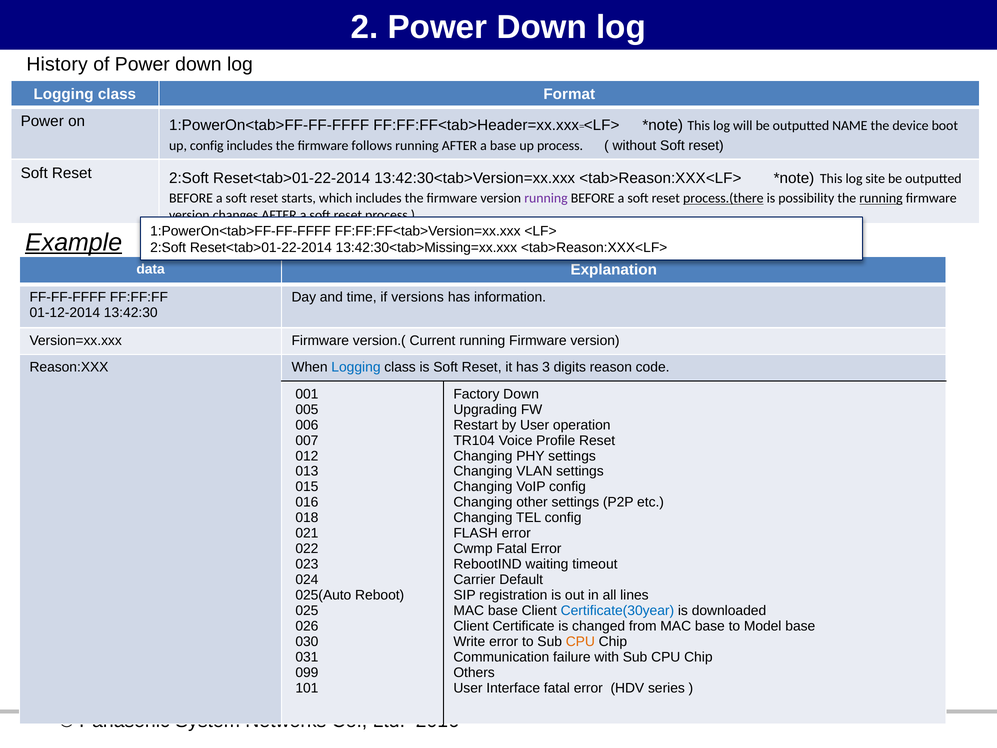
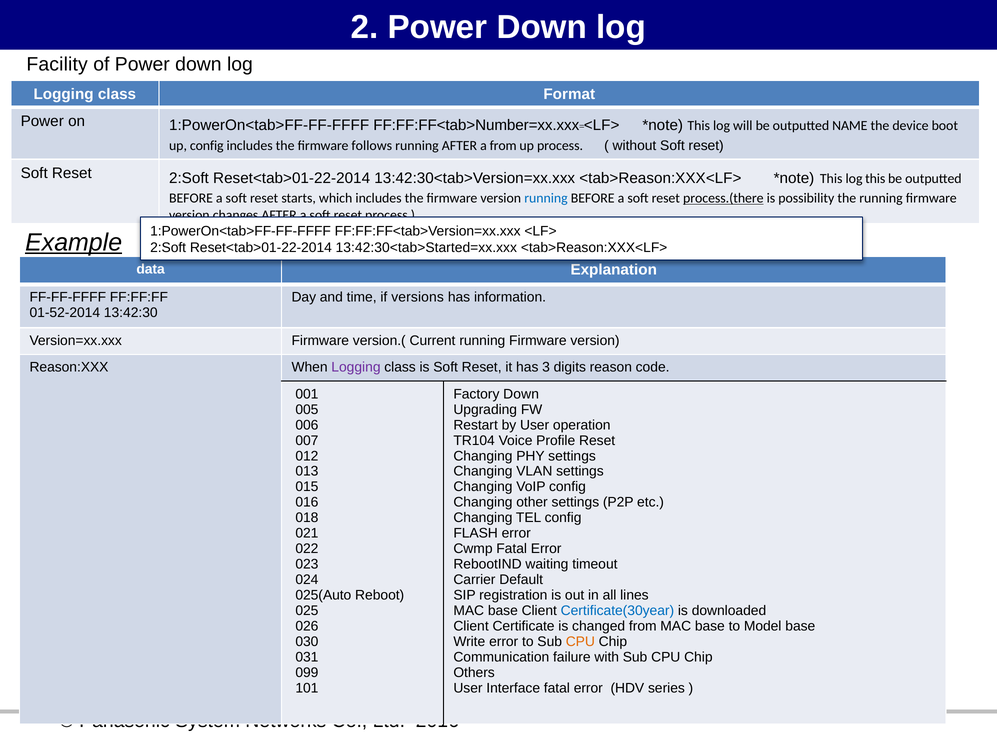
History: History -> Facility
FF:FF:FF<tab>Header=xx.xxx: FF:FF:FF<tab>Header=xx.xxx -> FF:FF:FF<tab>Number=xx.xxx
a base: base -> from
log site: site -> this
running at (546, 198) colour: purple -> blue
running at (881, 198) underline: present -> none
13:42:30<tab>Missing=xx.xxx: 13:42:30<tab>Missing=xx.xxx -> 13:42:30<tab>Started=xx.xxx
01-12-2014: 01-12-2014 -> 01-52-2014
Logging at (356, 367) colour: blue -> purple
